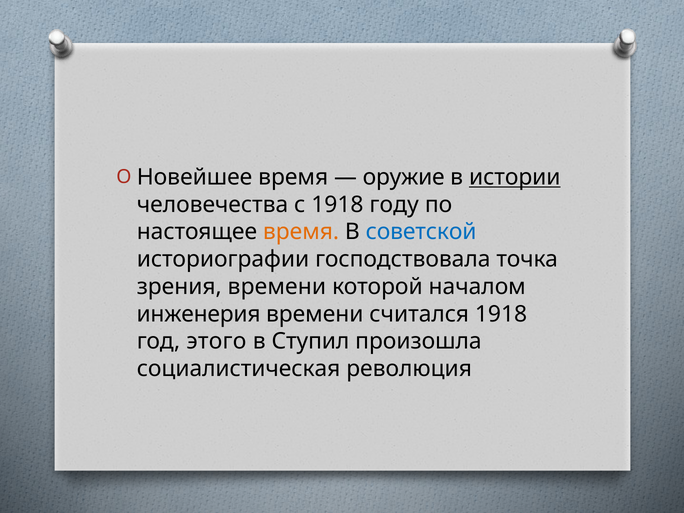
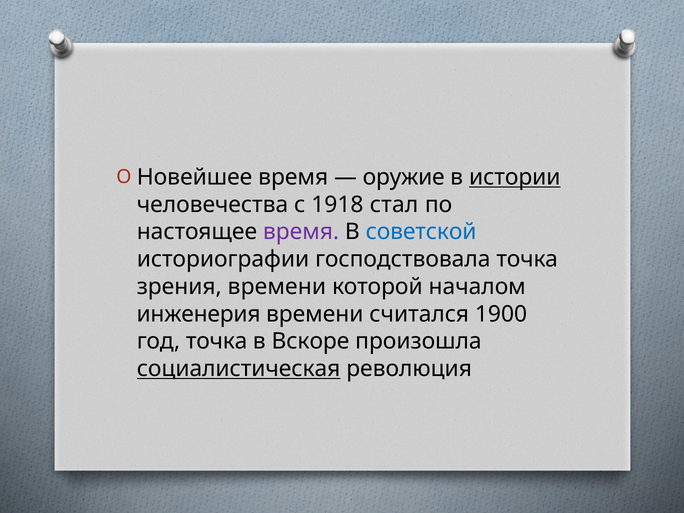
году: году -> стал
время at (301, 232) colour: orange -> purple
считался 1918: 1918 -> 1900
год этого: этого -> точка
Ступил: Ступил -> Вскоре
социалистическая underline: none -> present
